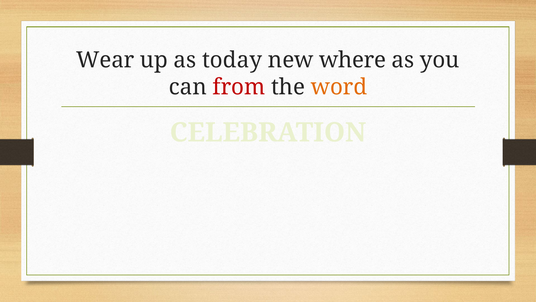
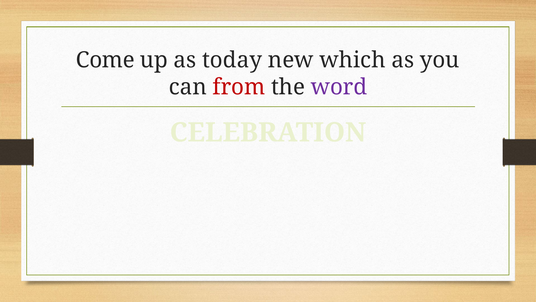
Wear: Wear -> Come
where: where -> which
word colour: orange -> purple
